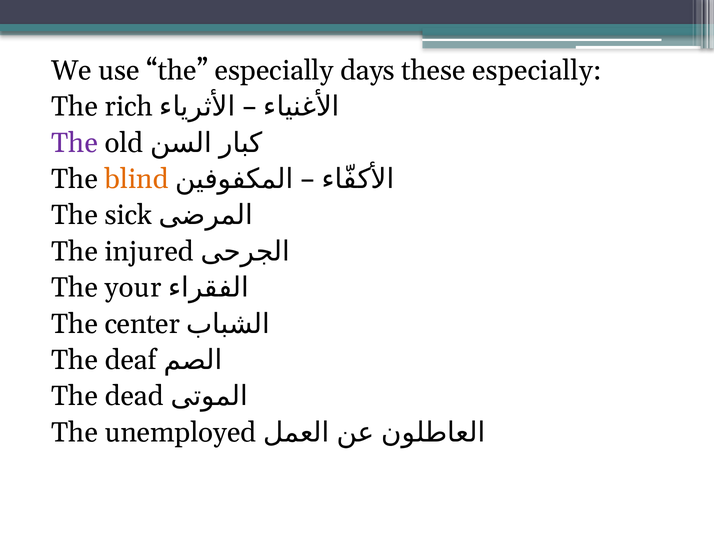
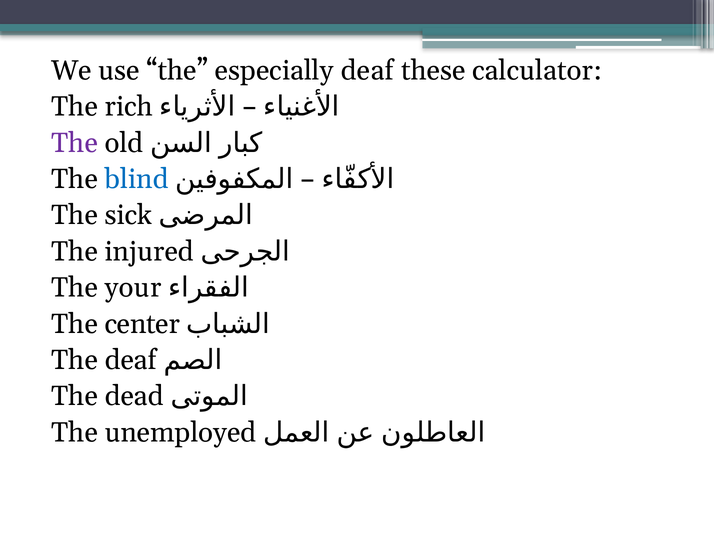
especially days: days -> deaf
these especially: especially -> calculator
blind colour: orange -> blue
